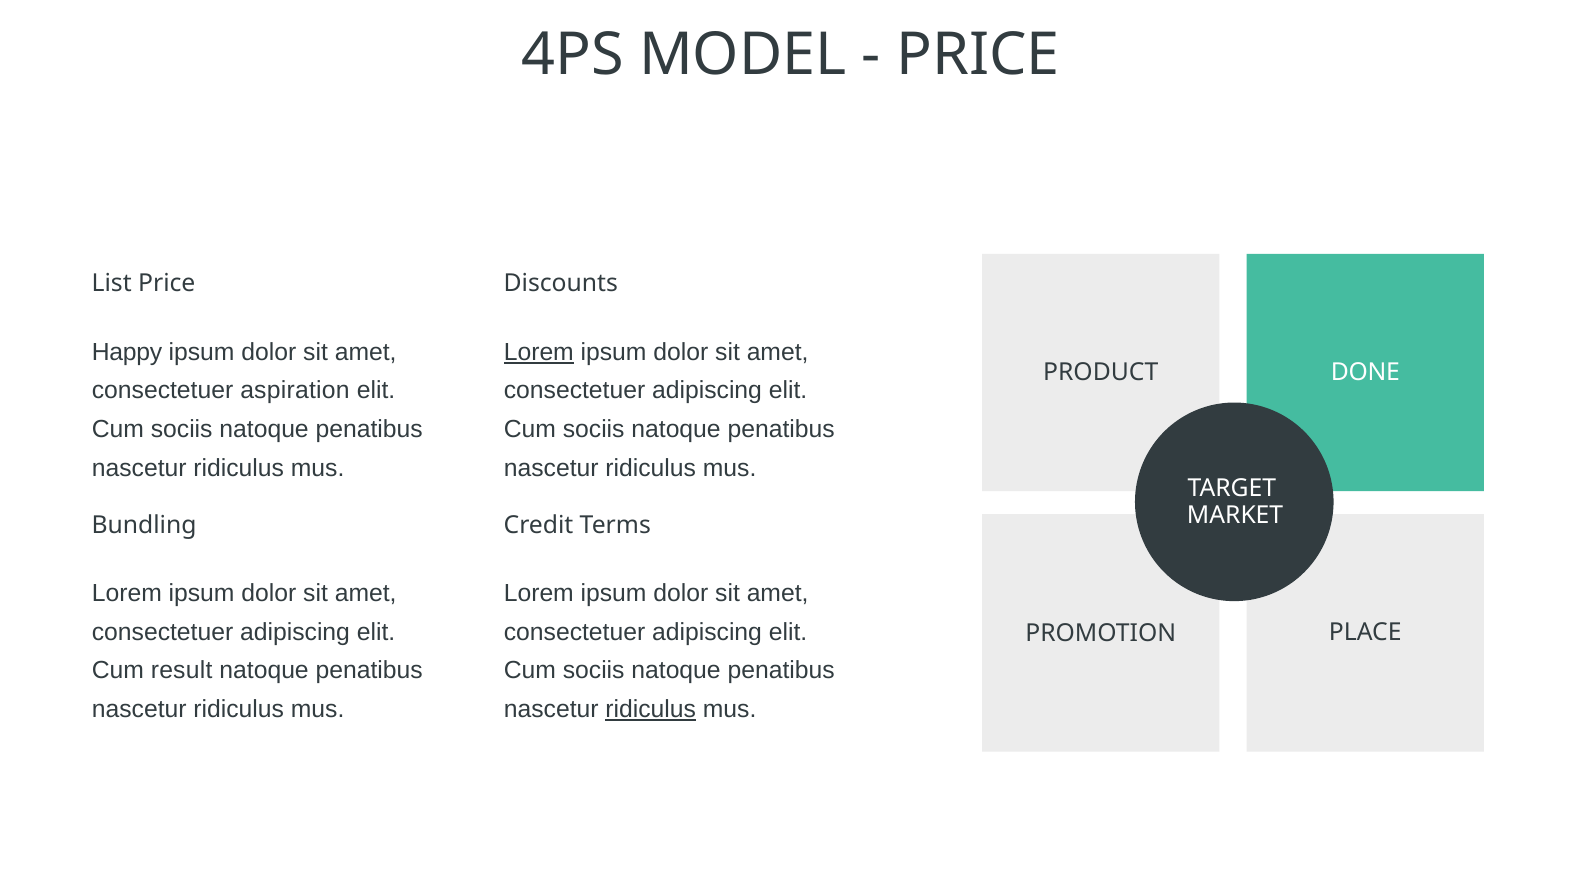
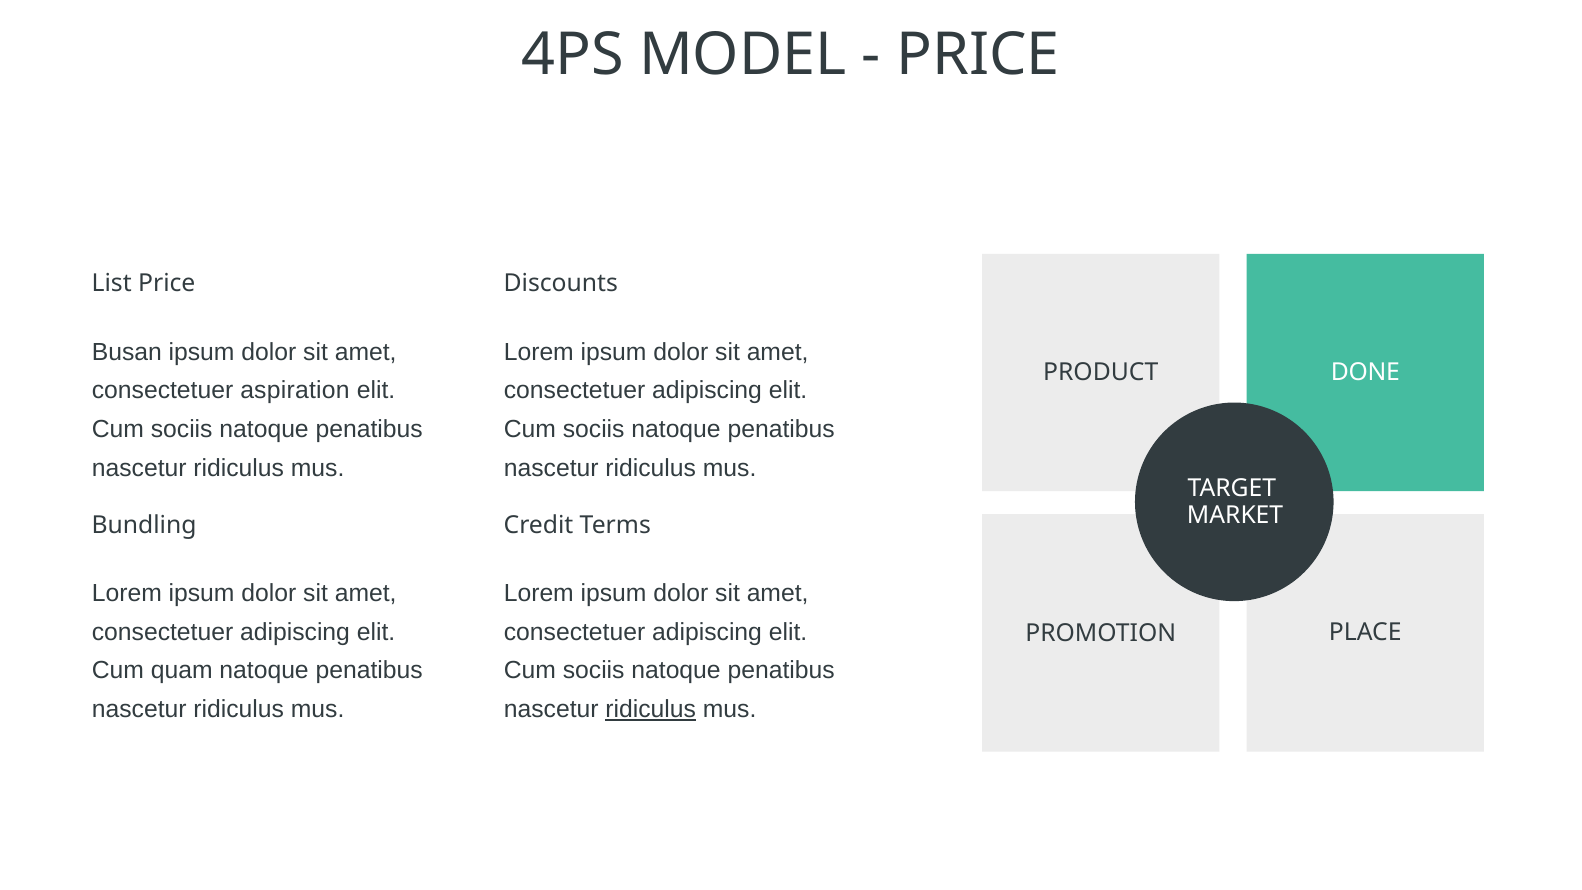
Happy: Happy -> Busan
Lorem at (539, 352) underline: present -> none
result: result -> quam
